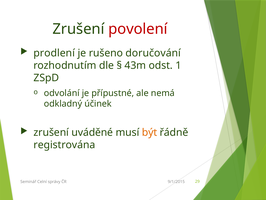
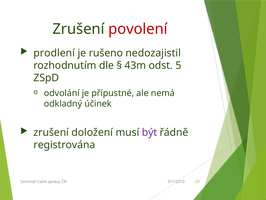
doručování: doručování -> nedozajistil
1: 1 -> 5
uváděné: uváděné -> doložení
být colour: orange -> purple
